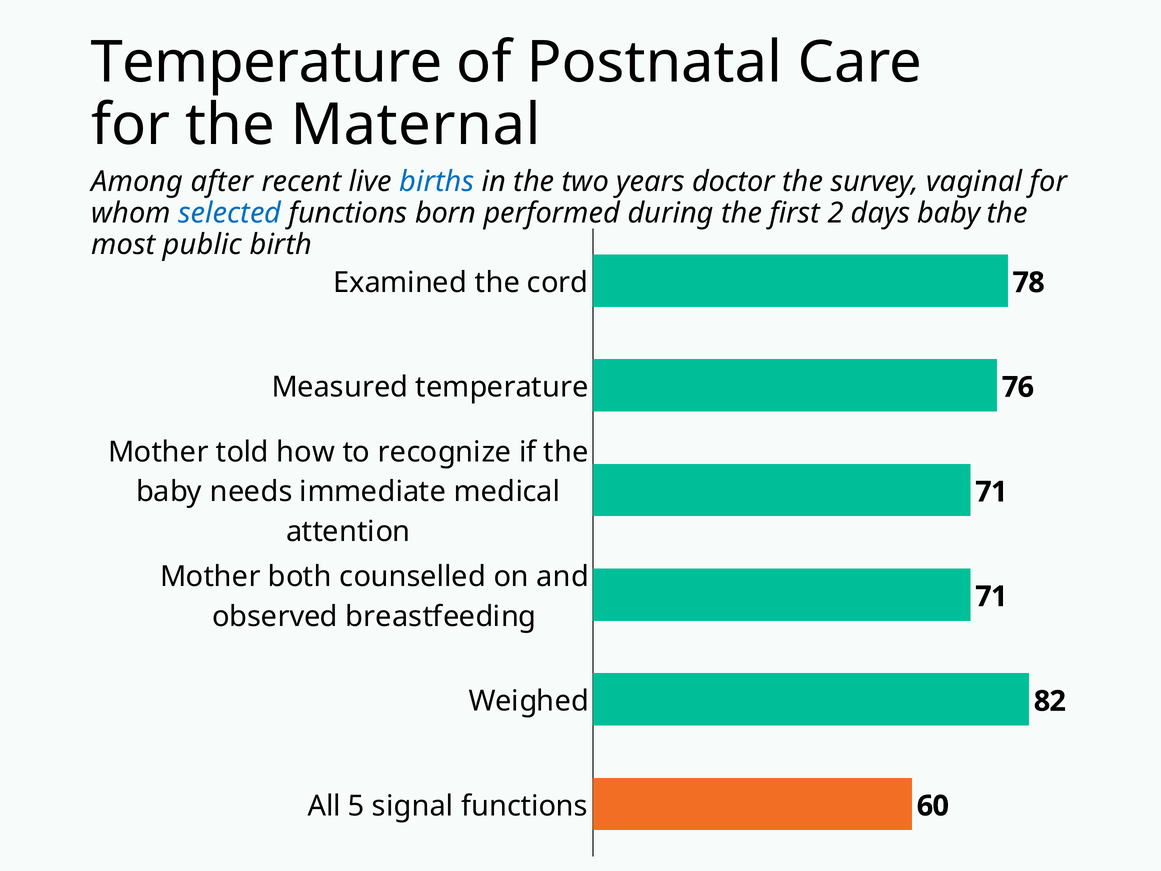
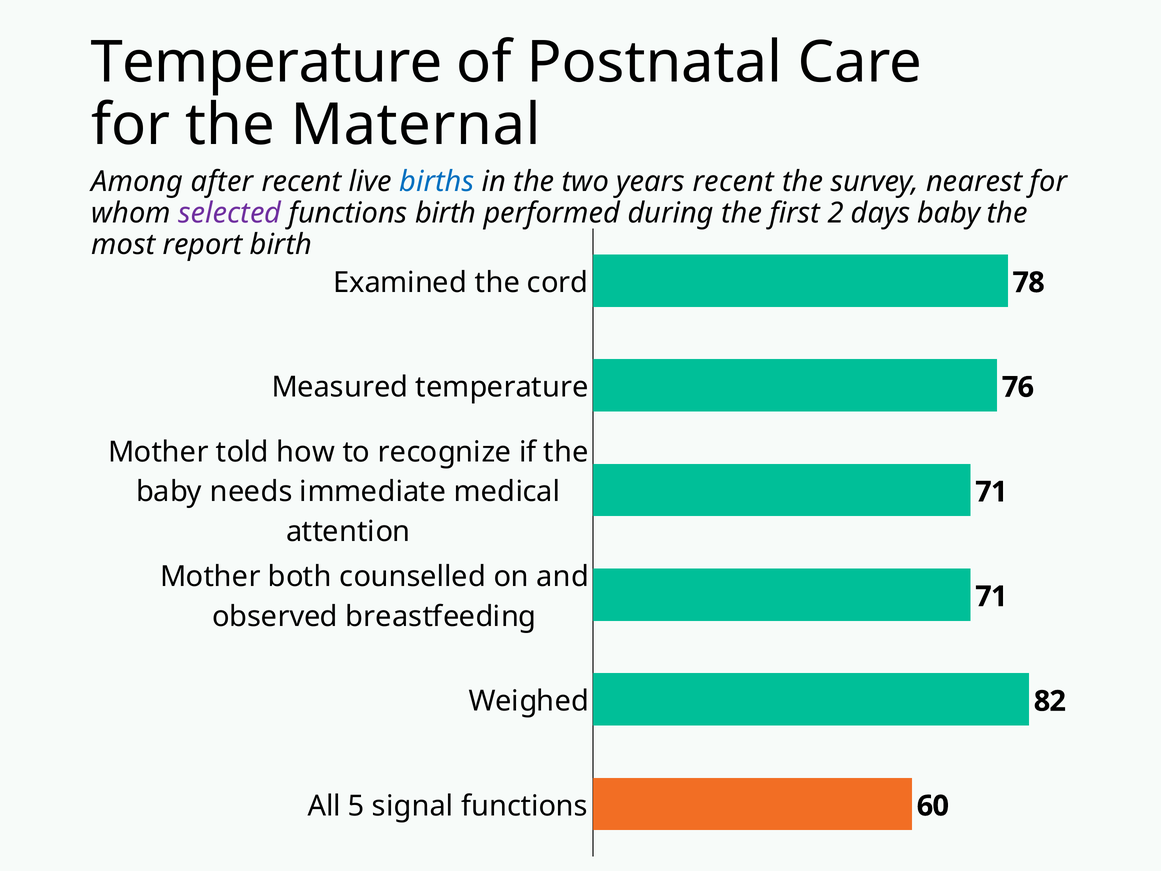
years doctor: doctor -> recent
vaginal: vaginal -> nearest
selected colour: blue -> purple
functions born: born -> birth
public: public -> report
